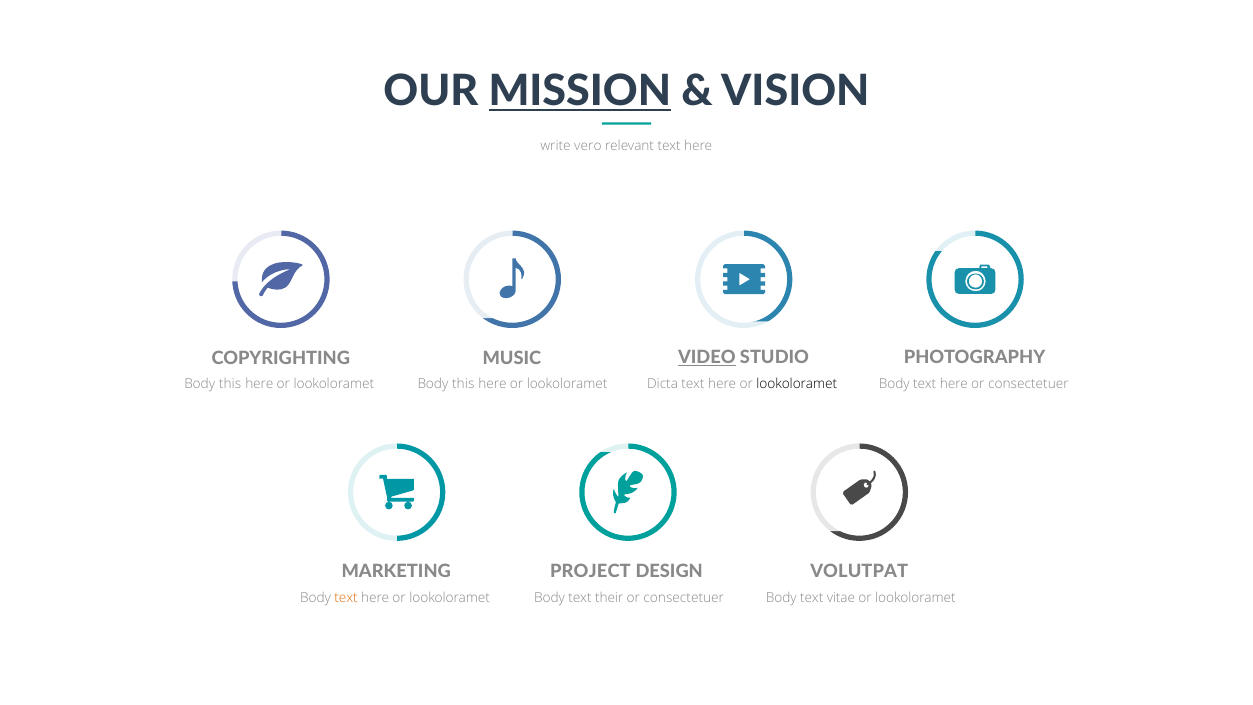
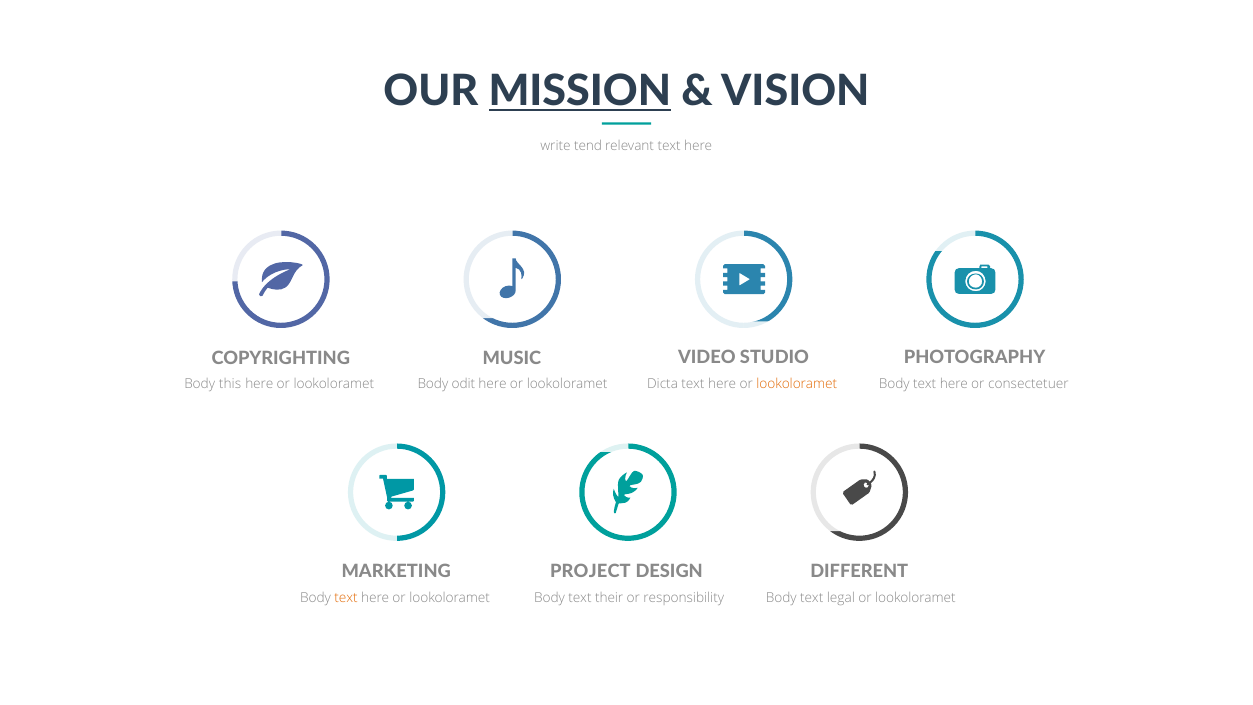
vero: vero -> tend
VIDEO underline: present -> none
lookoloramet Body this: this -> odit
lookoloramet at (797, 384) colour: black -> orange
VOLUTPAT: VOLUTPAT -> DIFFERENT
consectetuer at (684, 597): consectetuer -> responsibility
vitae: vitae -> legal
